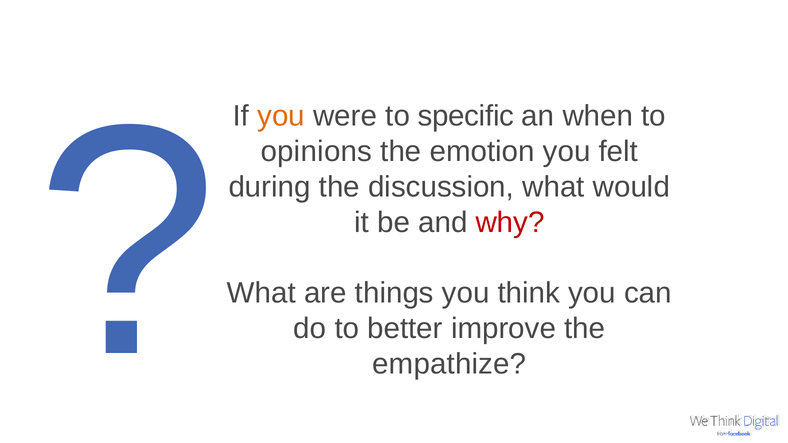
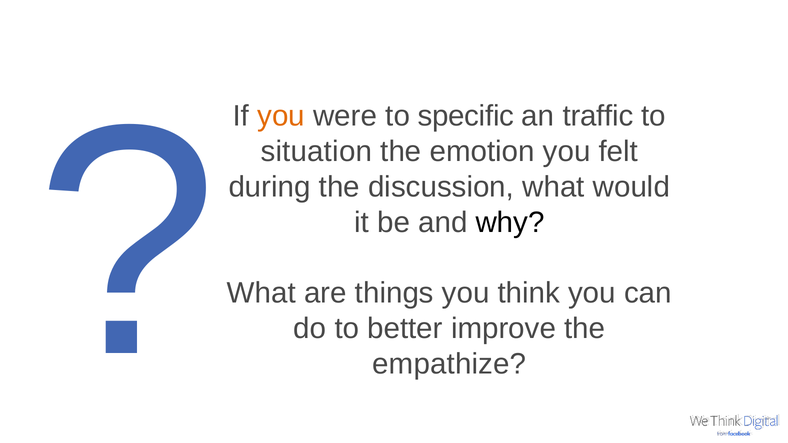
when: when -> traffic
opinions: opinions -> situation
why colour: red -> black
